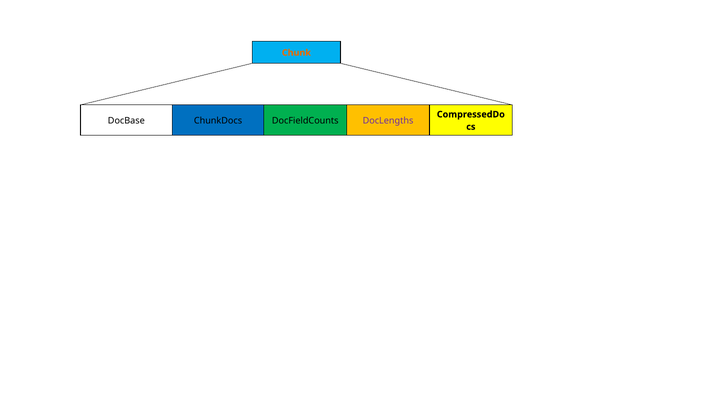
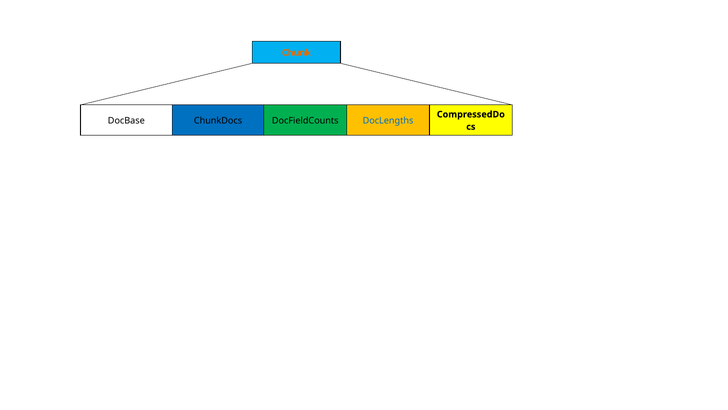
DocLengths colour: purple -> blue
